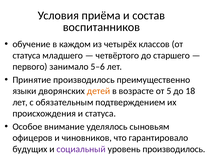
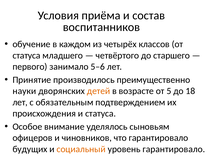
языки: языки -> науки
социальный colour: purple -> orange
уровень производилось: производилось -> гарантировало
